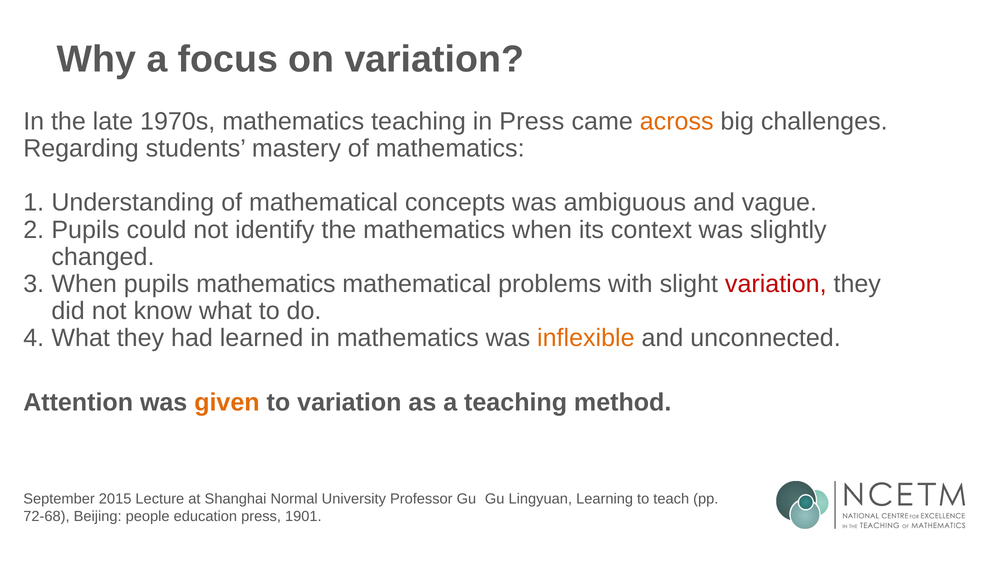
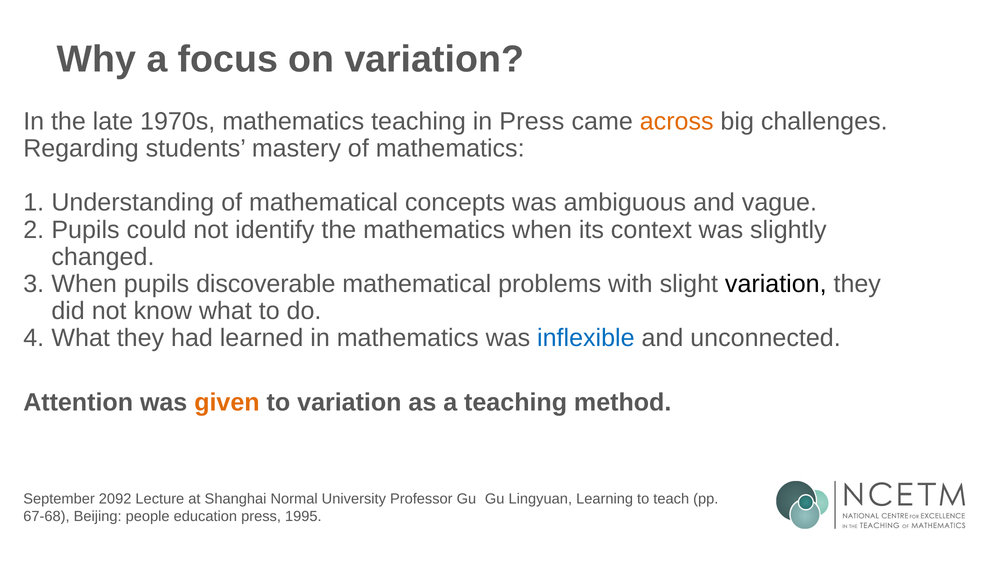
pupils mathematics: mathematics -> discoverable
variation at (776, 284) colour: red -> black
inflexible colour: orange -> blue
2015: 2015 -> 2092
72-68: 72-68 -> 67-68
1901: 1901 -> 1995
